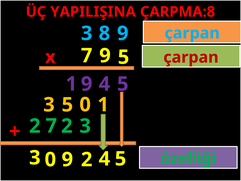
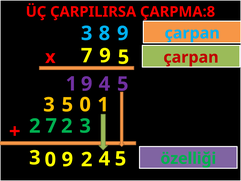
YAPILIŞINA: YAPILIŞINA -> ÇARPILIRSA
